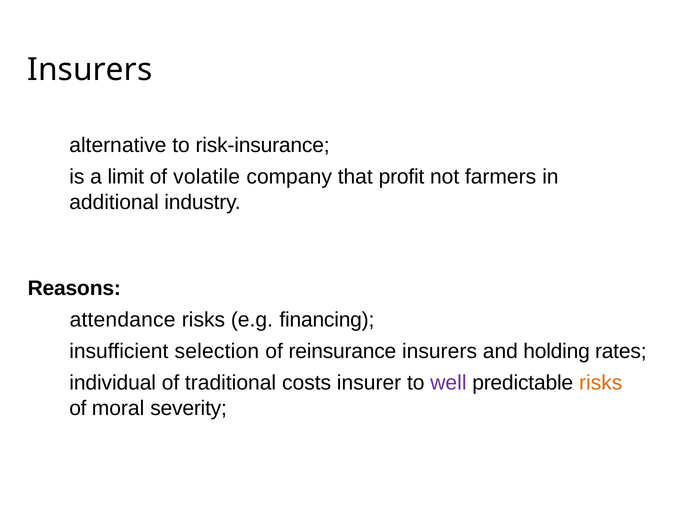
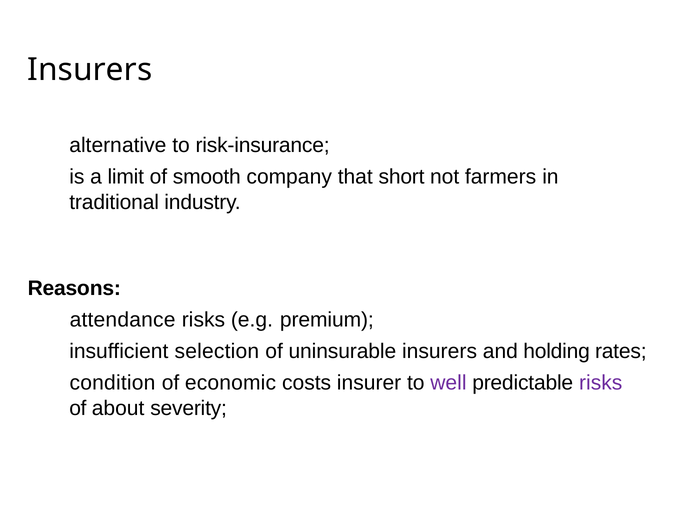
volatile: volatile -> smooth
profit: profit -> short
additional: additional -> traditional
financing: financing -> premium
reinsurance: reinsurance -> uninsurable
individual: individual -> condition
traditional: traditional -> economic
risks at (601, 383) colour: orange -> purple
moral: moral -> about
